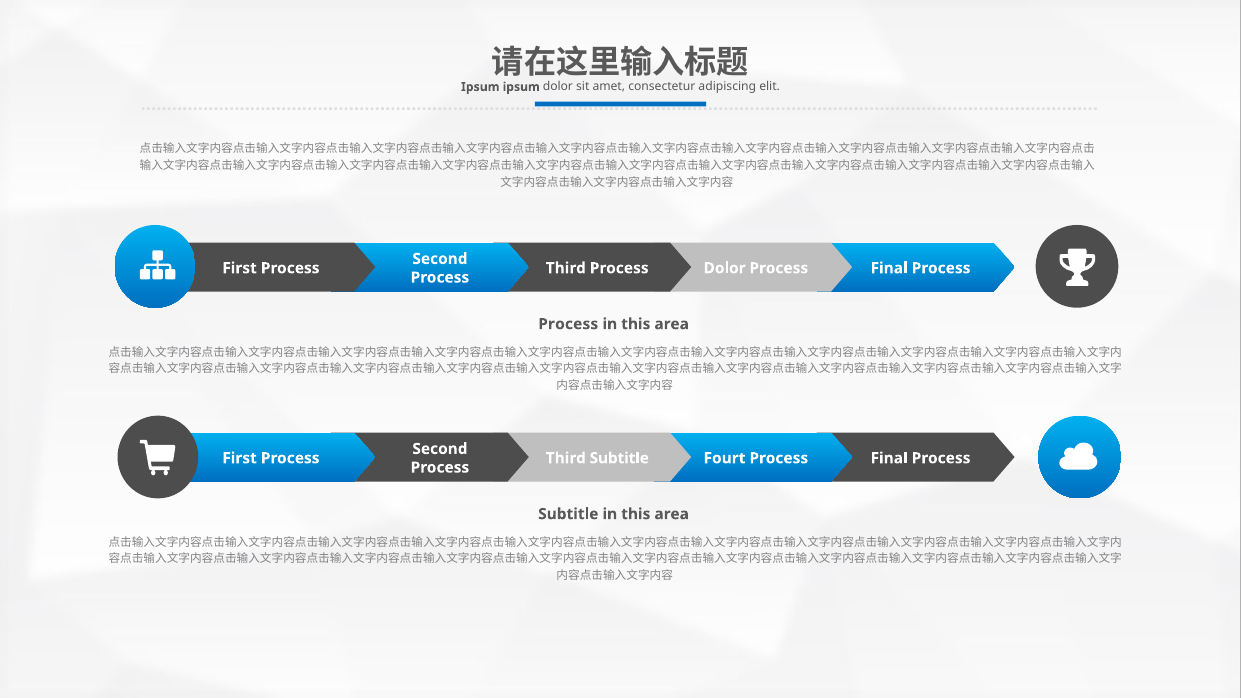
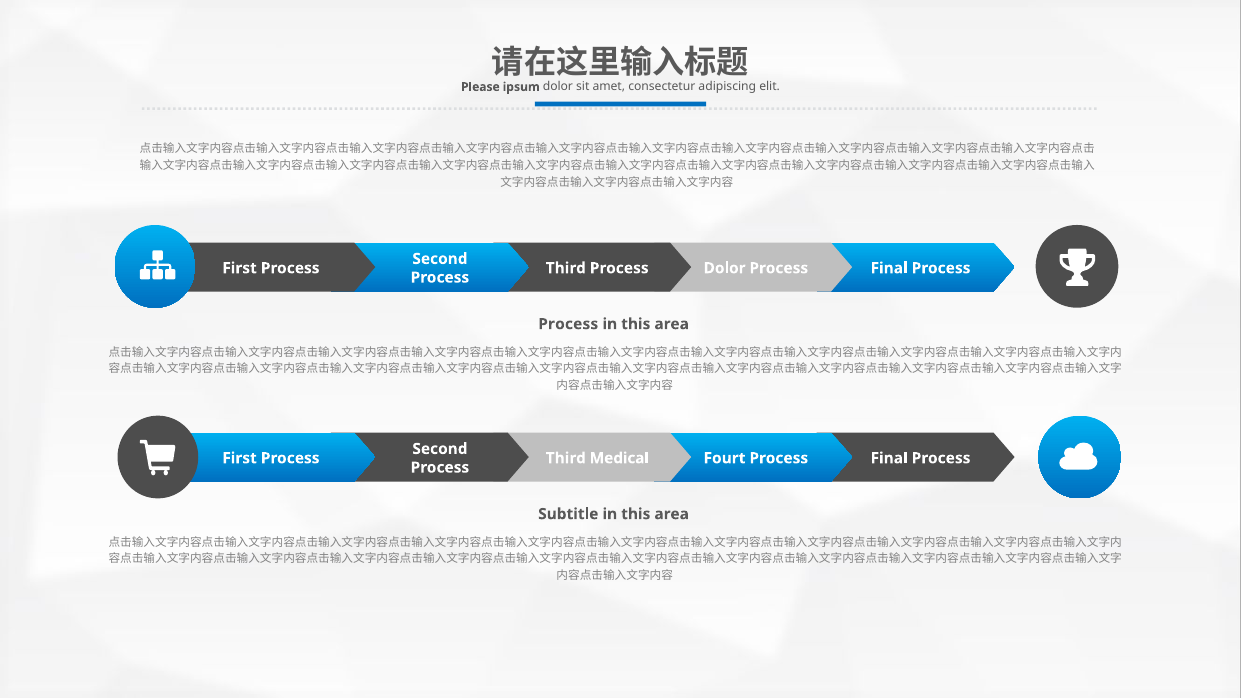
Ipsum at (480, 87): Ipsum -> Please
Third Subtitle: Subtitle -> Medical
